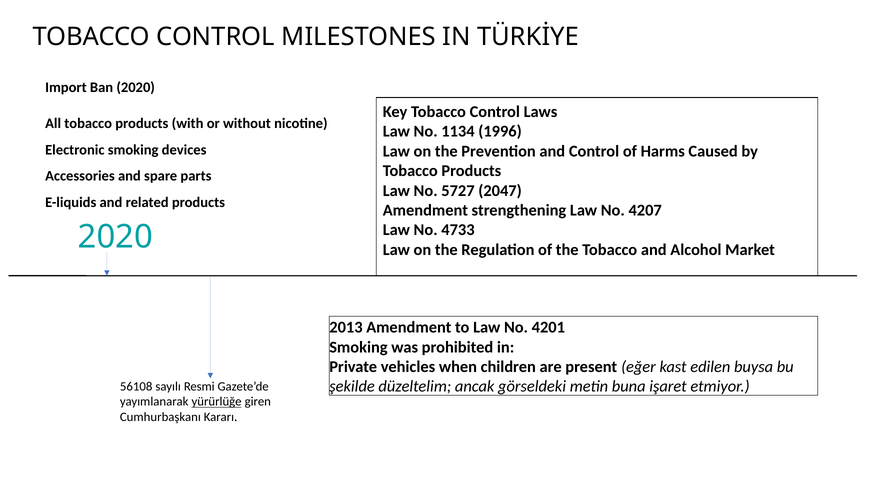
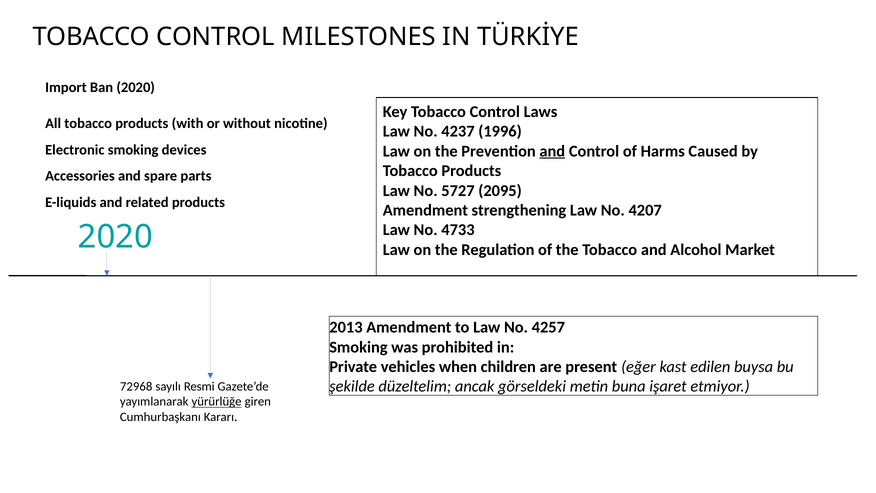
1134: 1134 -> 4237
and at (552, 151) underline: none -> present
2047: 2047 -> 2095
4201: 4201 -> 4257
56108: 56108 -> 72968
